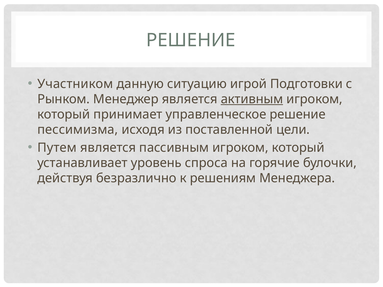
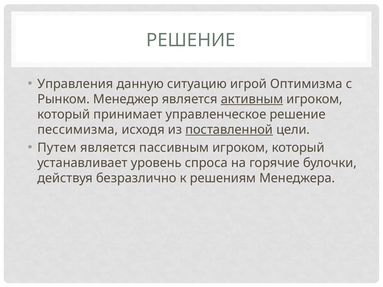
Участником: Участником -> Управления
Подготовки: Подготовки -> Оптимизма
поставленной underline: none -> present
